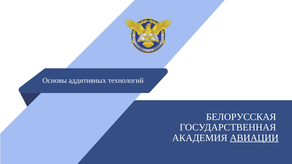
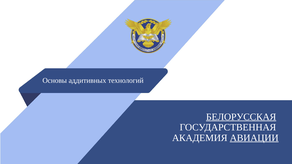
БЕЛОРУССКАЯ underline: none -> present
